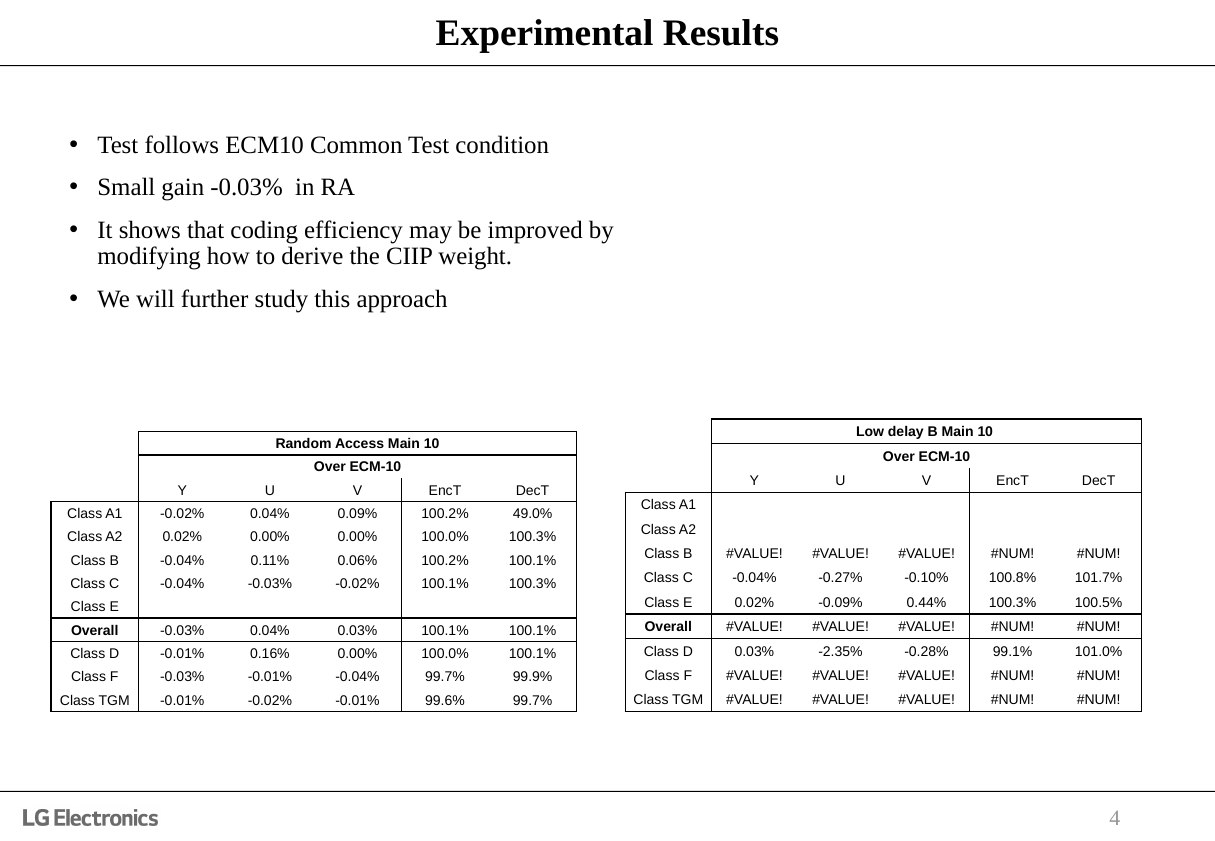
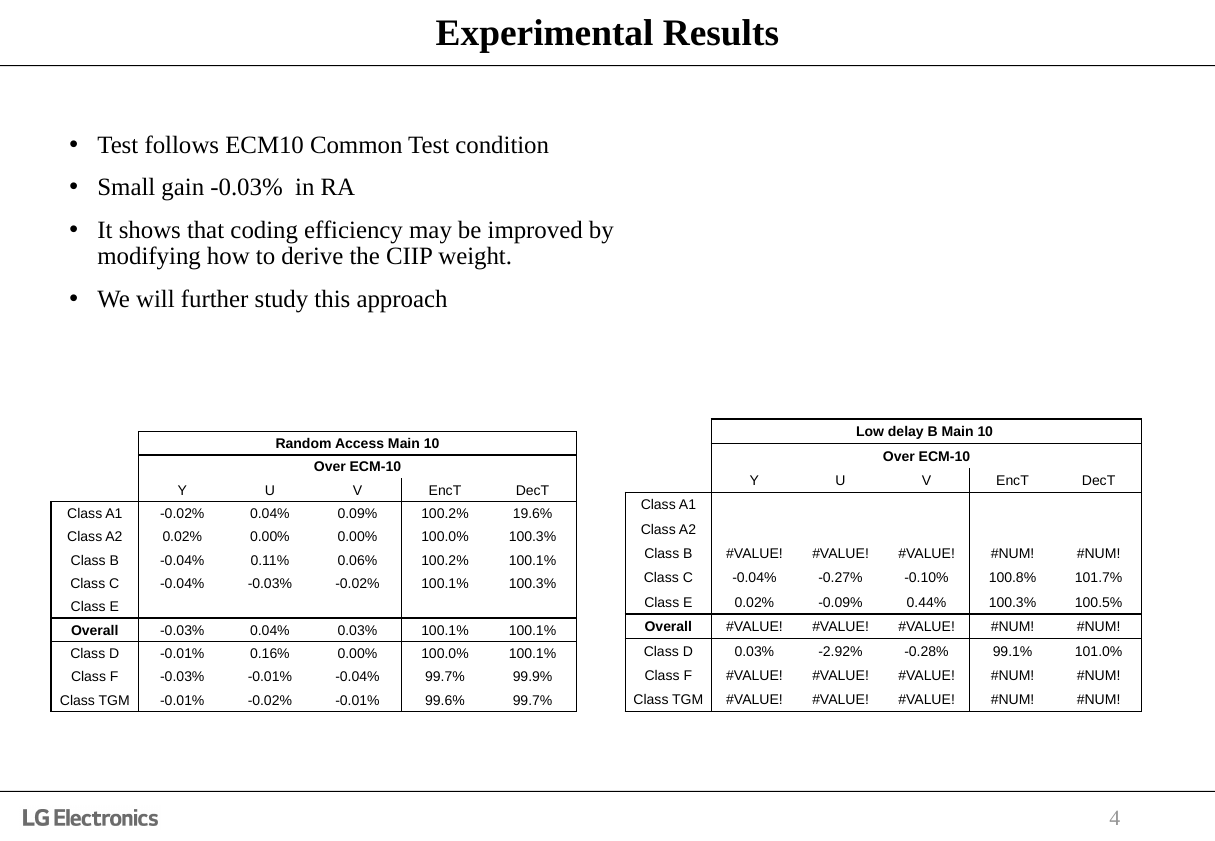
49.0%: 49.0% -> 19.6%
-2.35%: -2.35% -> -2.92%
